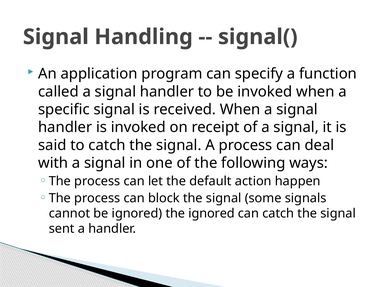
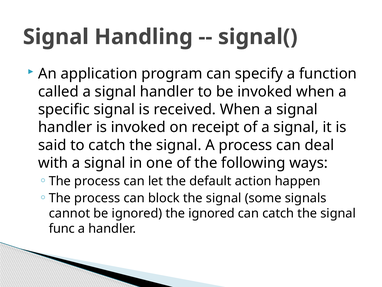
sent: sent -> func
